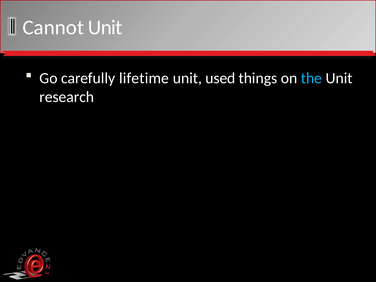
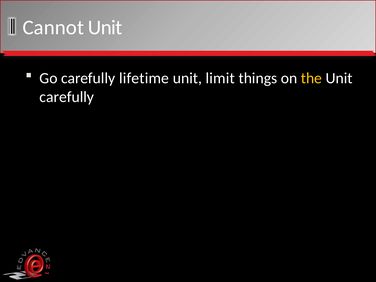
used: used -> limit
the colour: light blue -> yellow
research at (67, 97): research -> carefully
